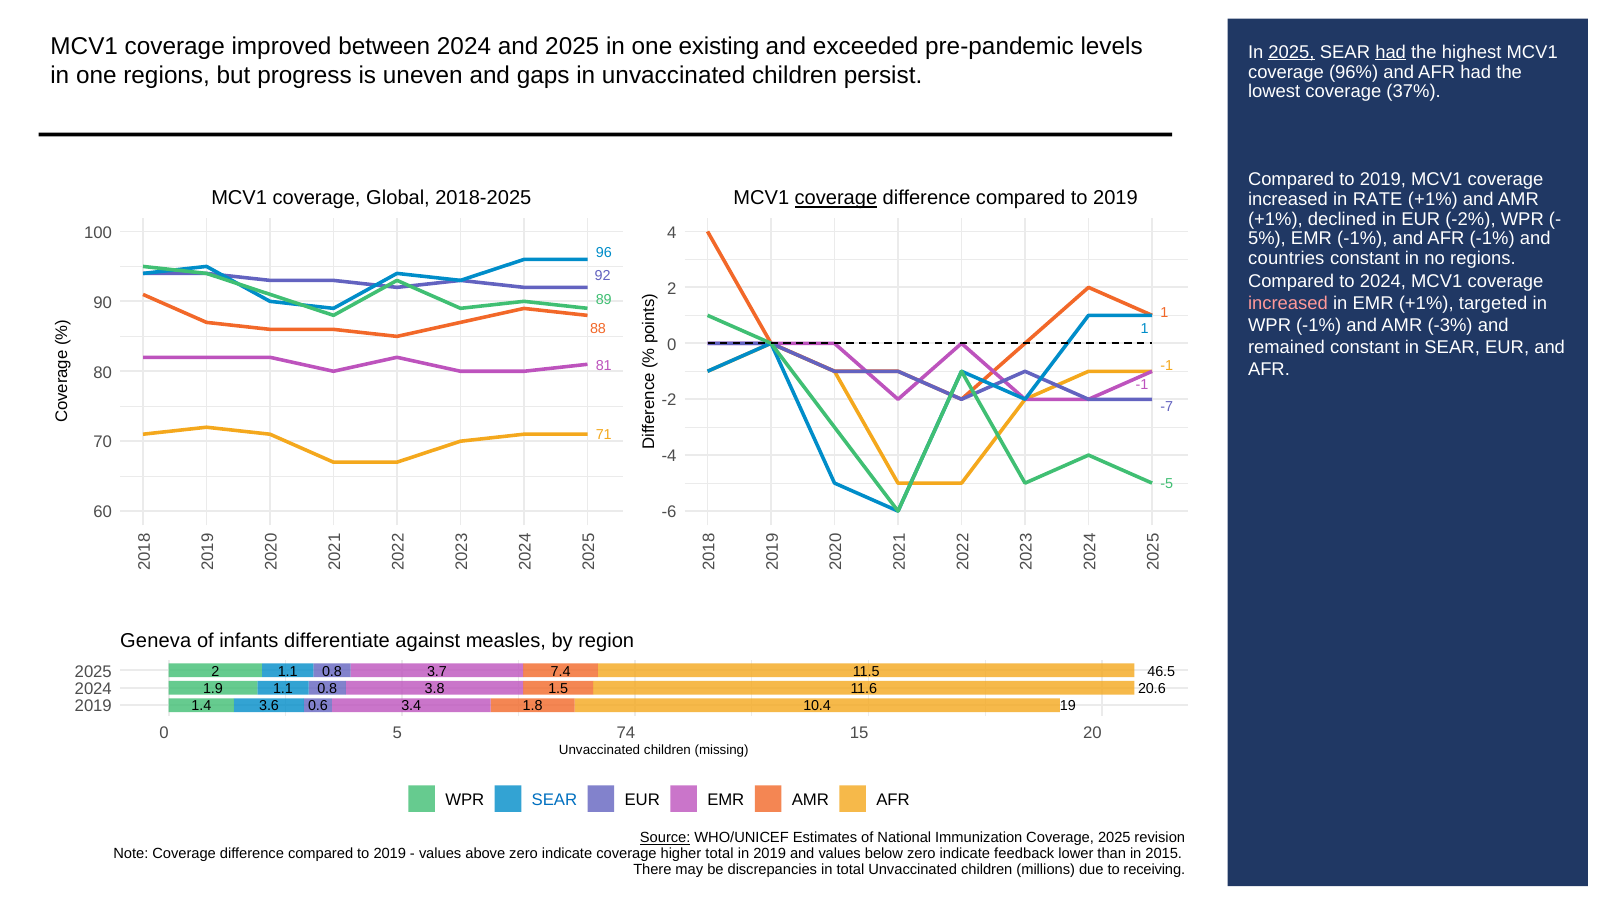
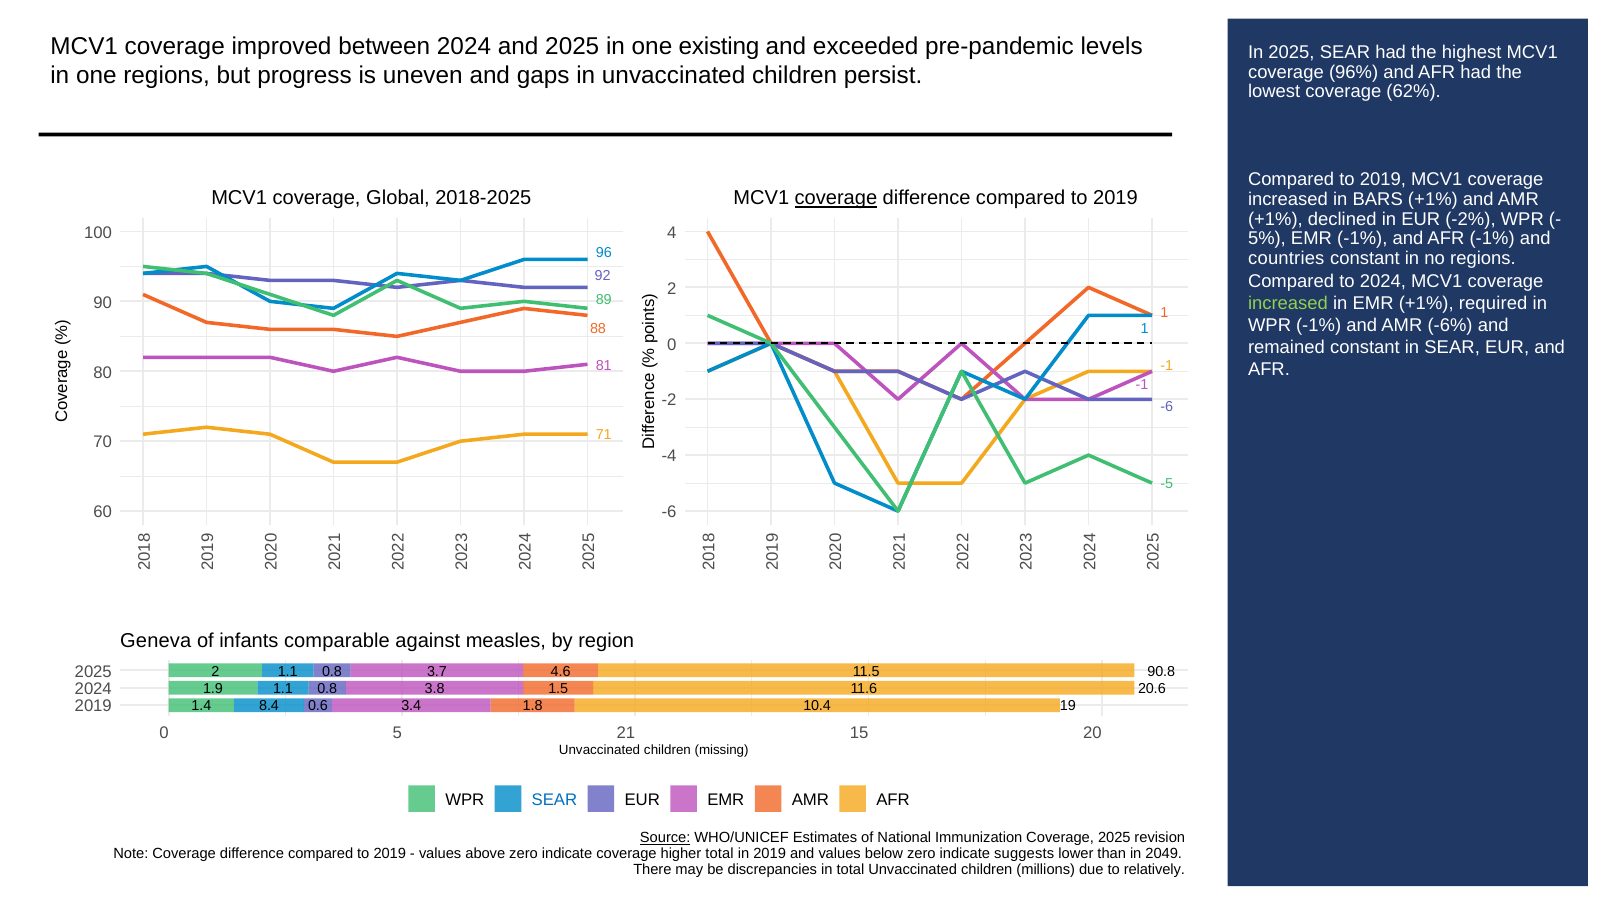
2025 at (1291, 52) underline: present -> none
had at (1391, 52) underline: present -> none
37%: 37% -> 62%
RATE: RATE -> BARS
increased at (1288, 303) colour: pink -> light green
targeted: targeted -> required
-3%: -3% -> -6%
-7 at (1167, 407): -7 -> -6
differentiate: differentiate -> comparable
7.4: 7.4 -> 4.6
46.5: 46.5 -> 90.8
3.6: 3.6 -> 8.4
74: 74 -> 21
feedback: feedback -> suggests
2015: 2015 -> 2049
receiving: receiving -> relatively
